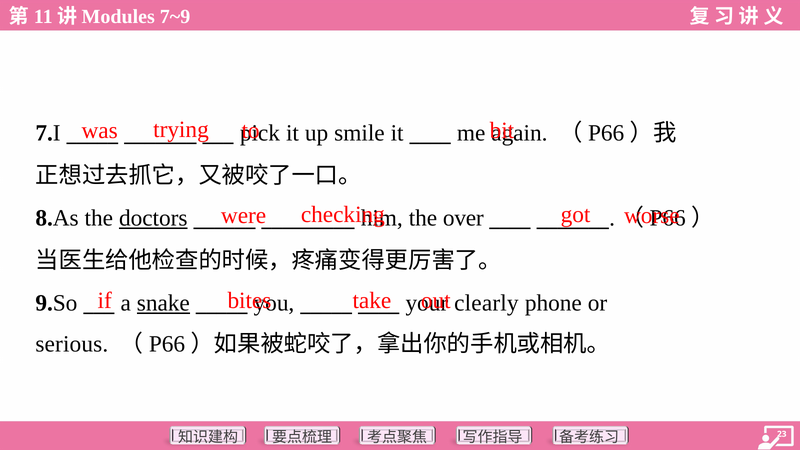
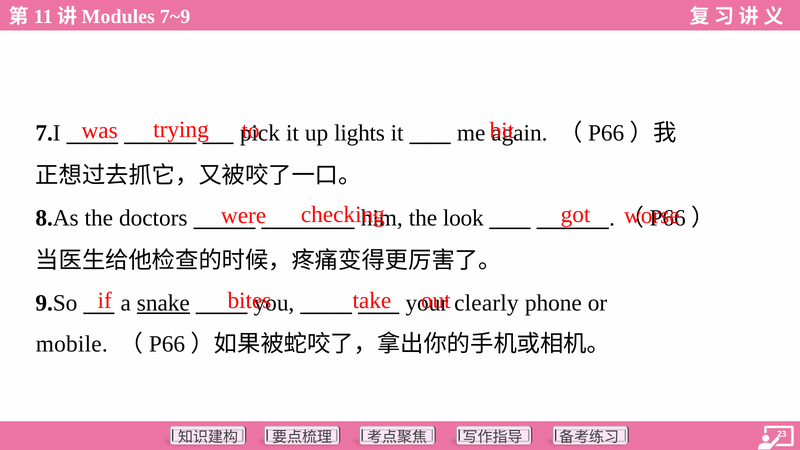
smile: smile -> lights
doctors underline: present -> none
over: over -> look
serious: serious -> mobile
